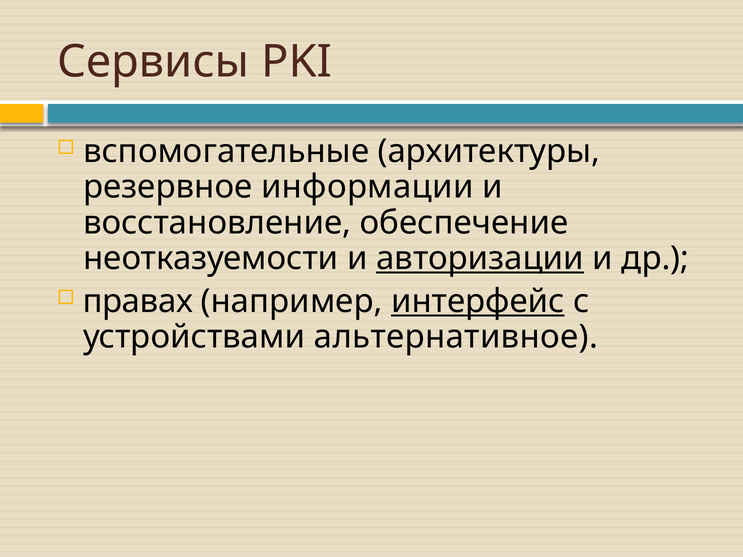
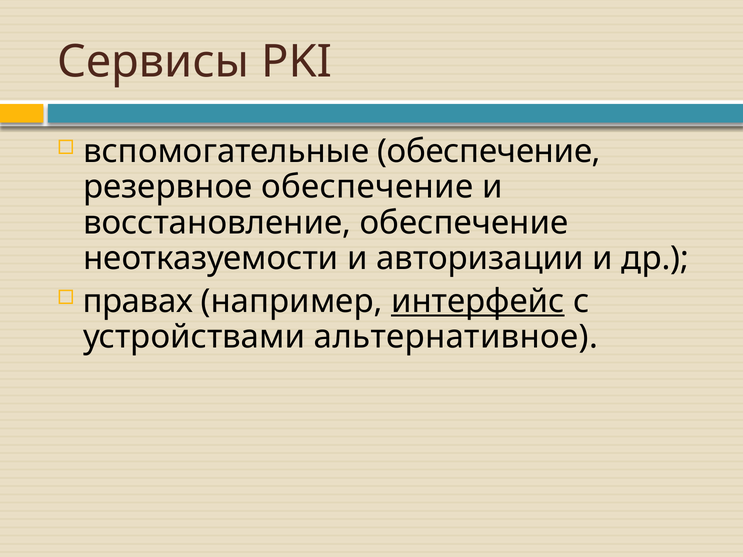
вспомогательные архитектуры: архитектуры -> обеспечение
резервное информации: информации -> обеспечение
авторизации underline: present -> none
